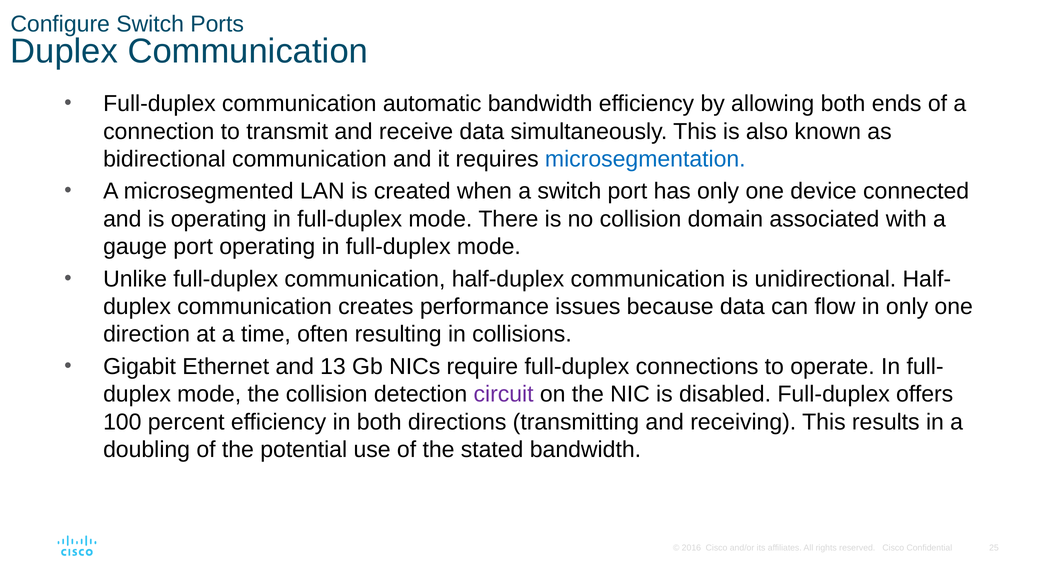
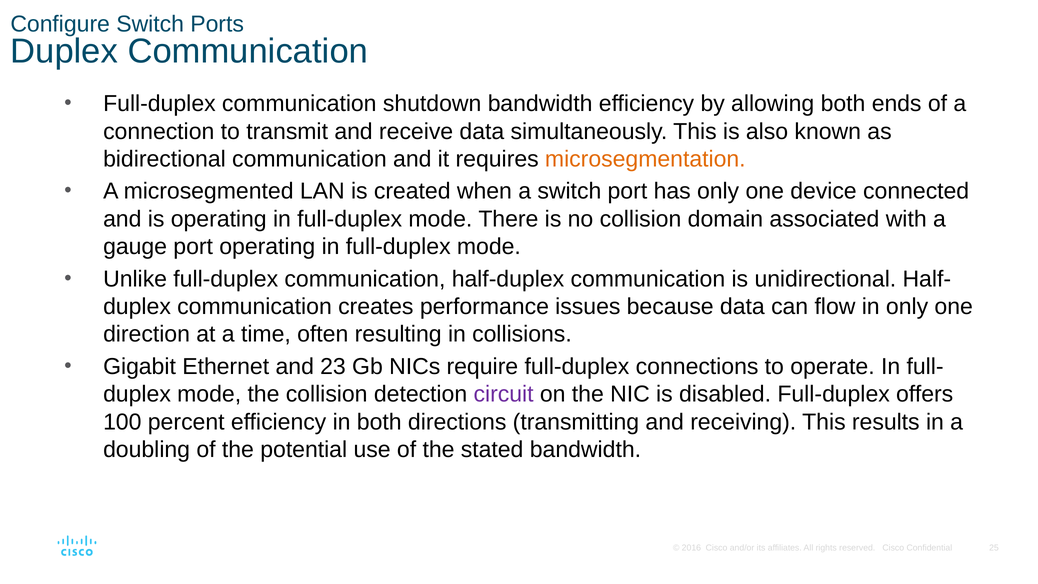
automatic: automatic -> shutdown
microsegmentation colour: blue -> orange
13: 13 -> 23
